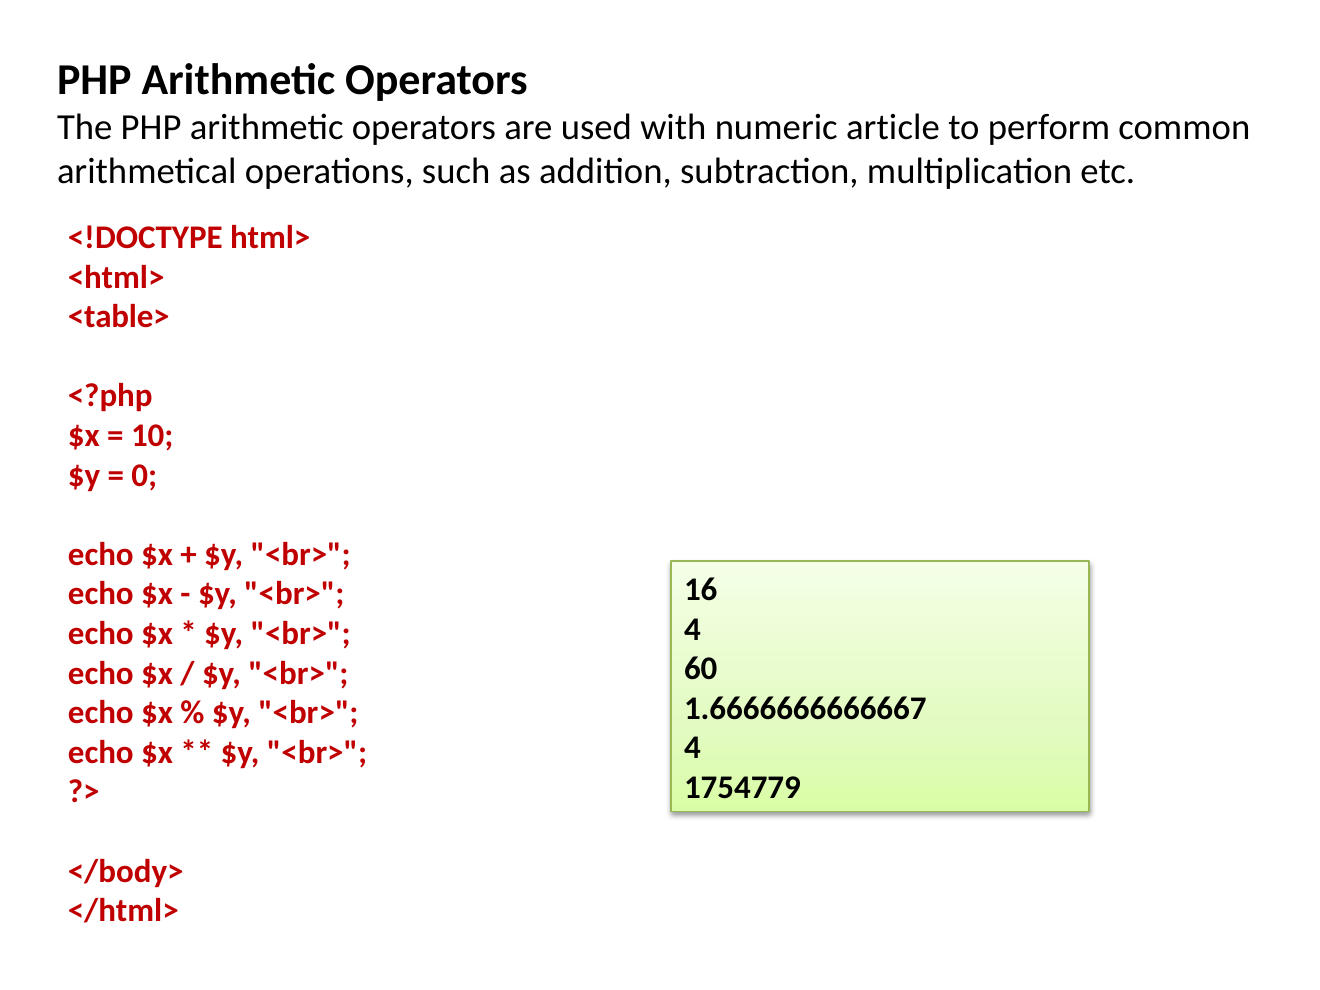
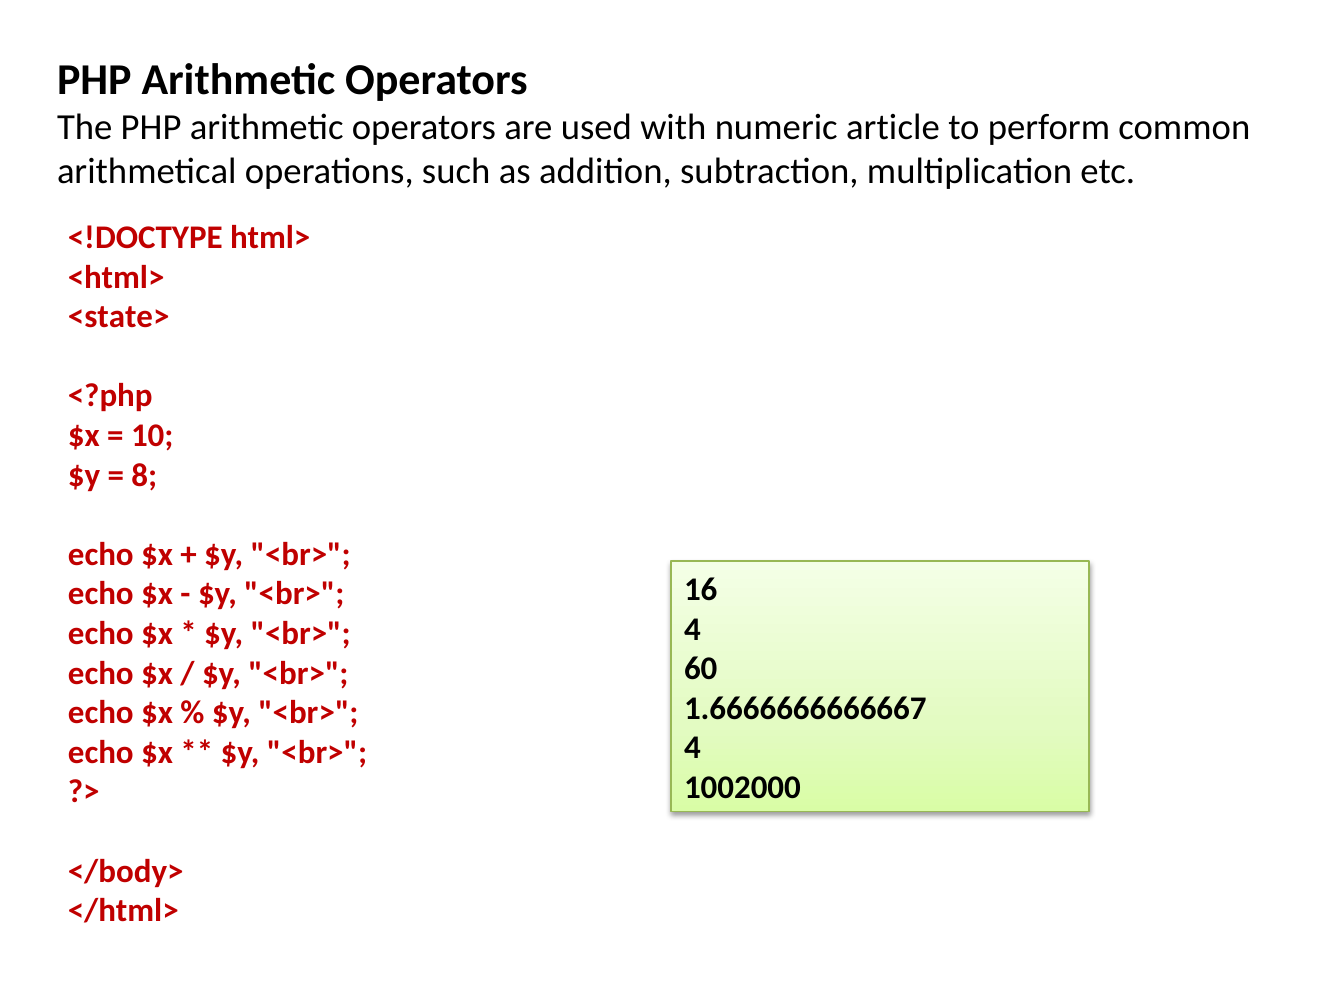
<table>: <table> -> <state>
0: 0 -> 8
1754779: 1754779 -> 1002000
